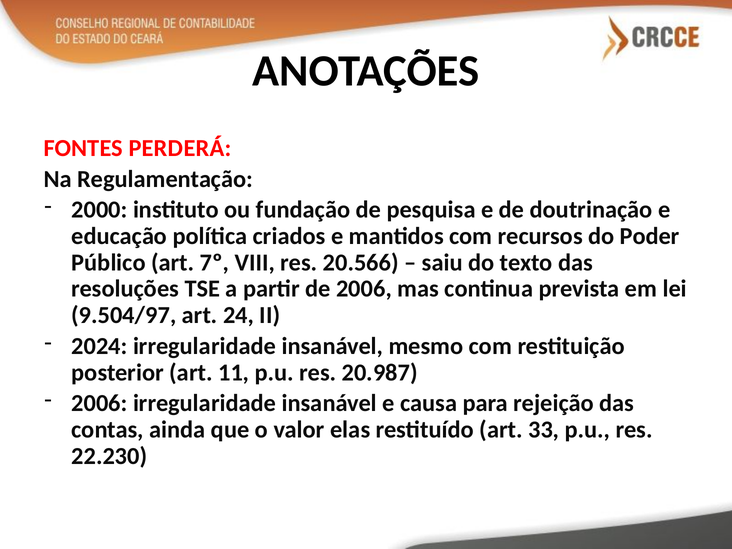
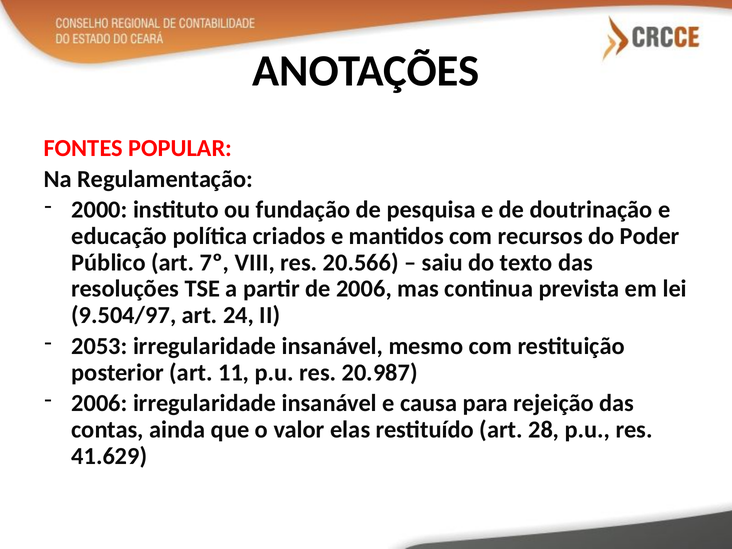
PERDERÁ: PERDERÁ -> POPULAR
2024: 2024 -> 2053
33: 33 -> 28
22.230: 22.230 -> 41.629
